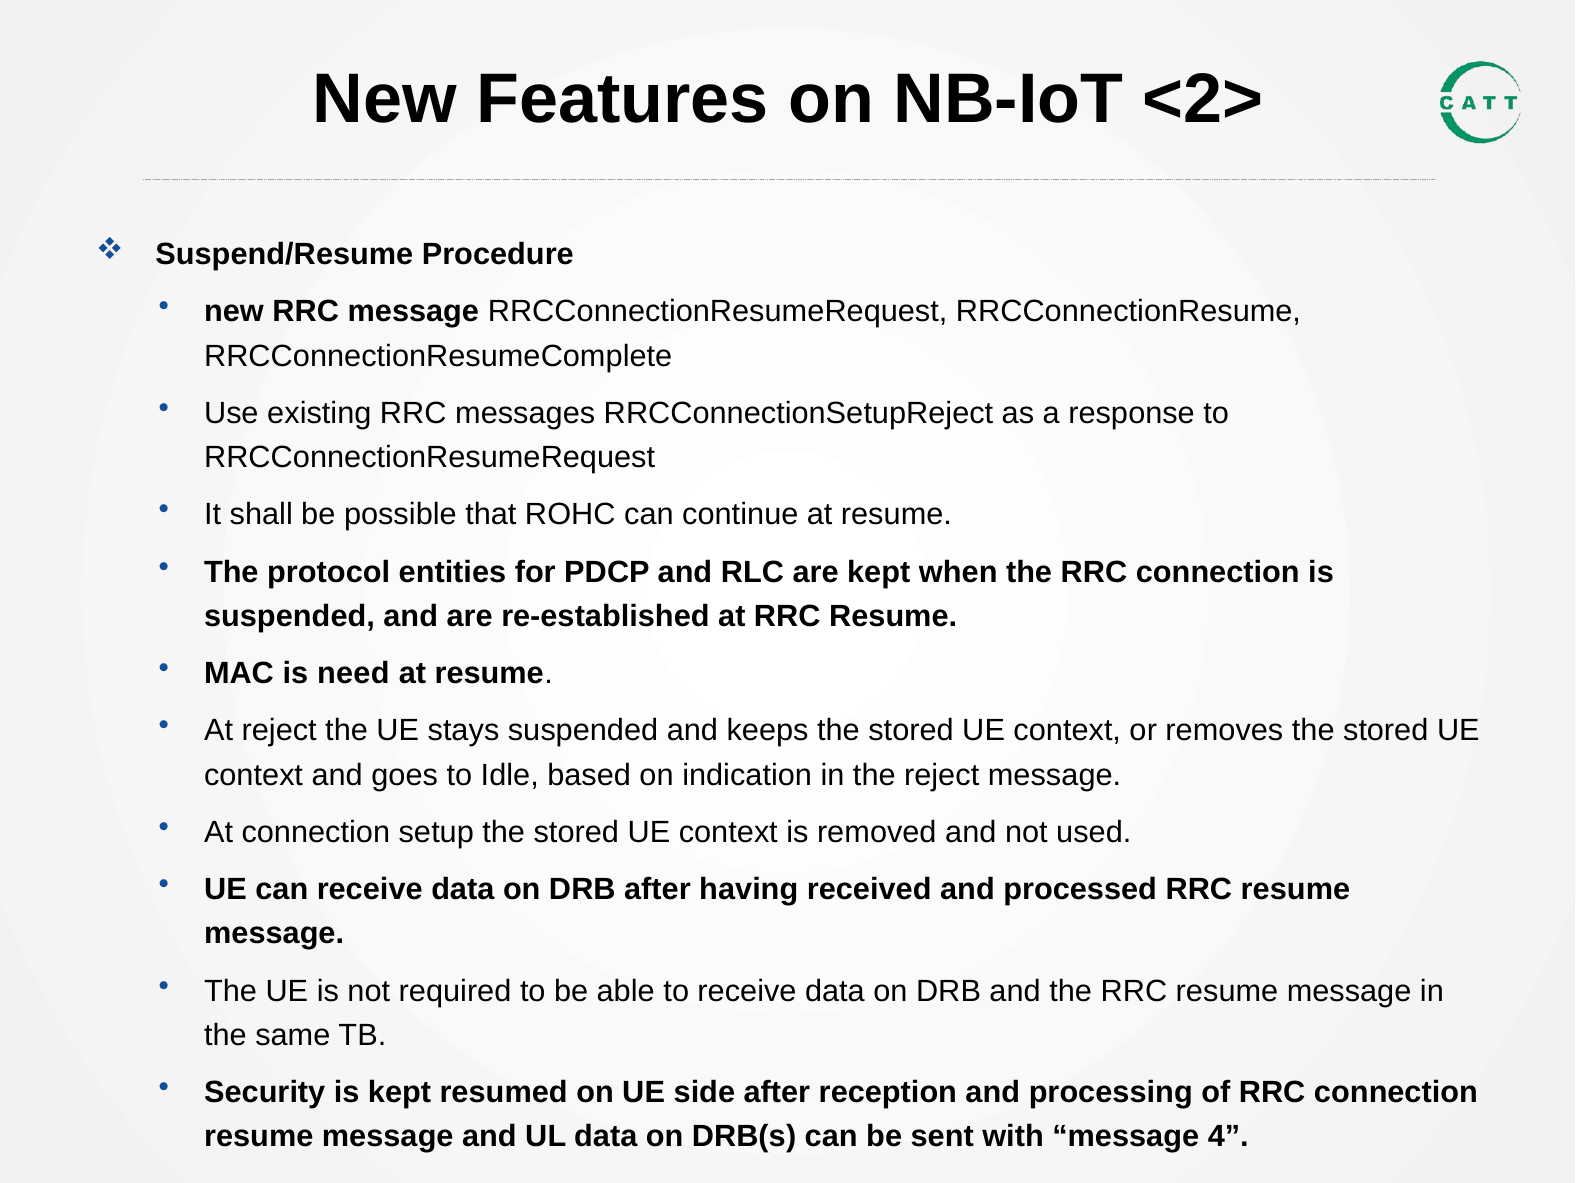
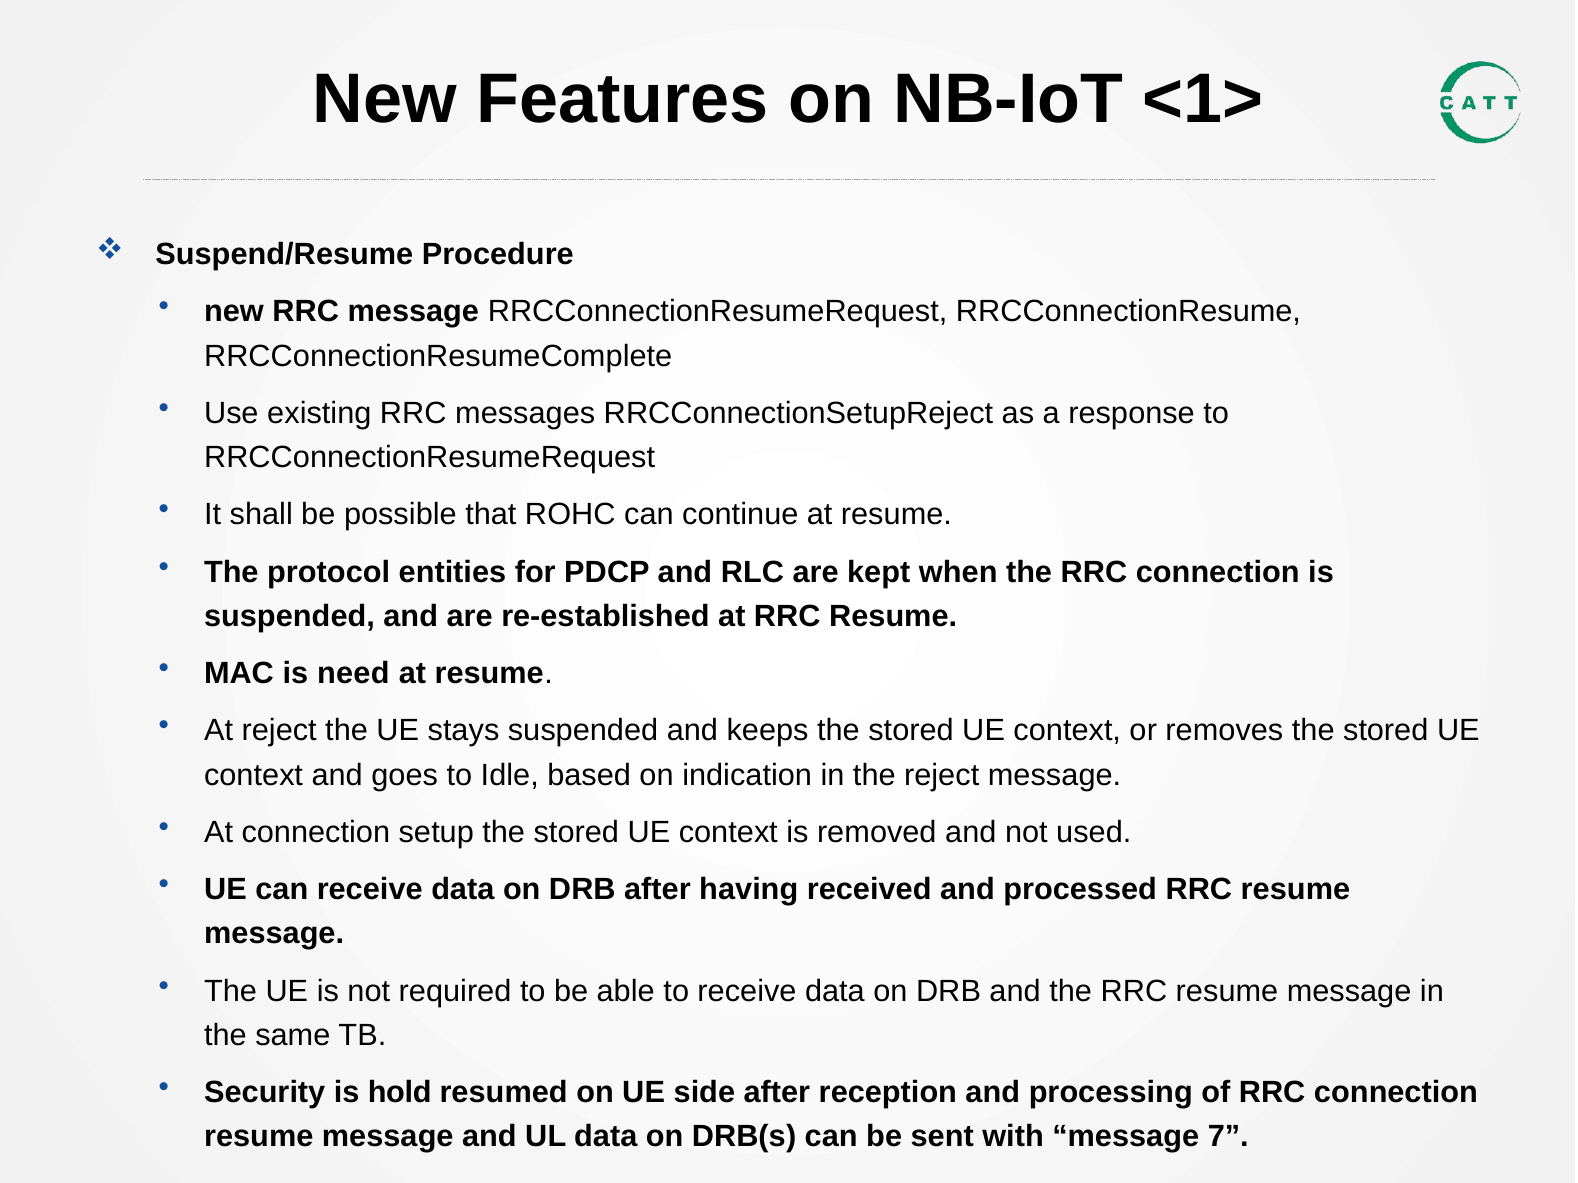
<2>: <2> -> <1>
is kept: kept -> hold
4: 4 -> 7
